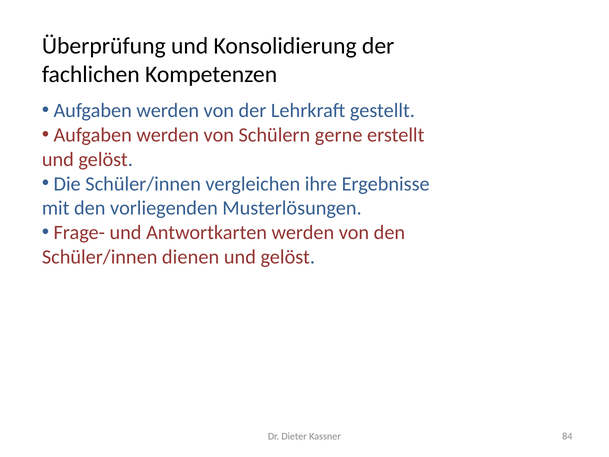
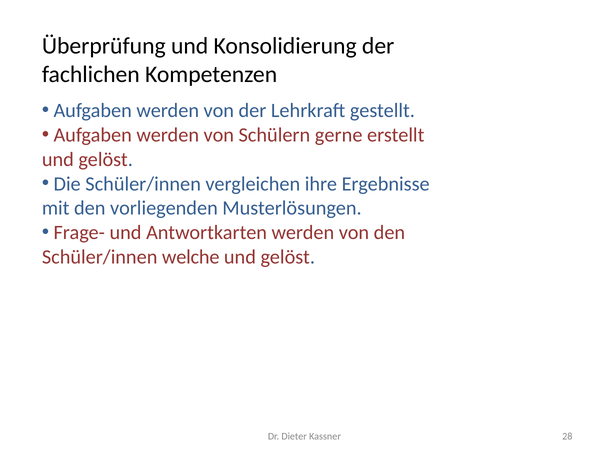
dienen: dienen -> welche
84: 84 -> 28
